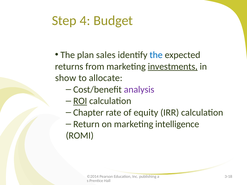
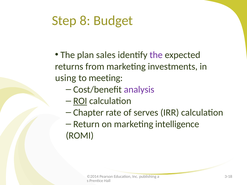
4: 4 -> 8
the at (156, 55) colour: blue -> purple
investments underline: present -> none
show: show -> using
allocate: allocate -> meeting
equity: equity -> serves
